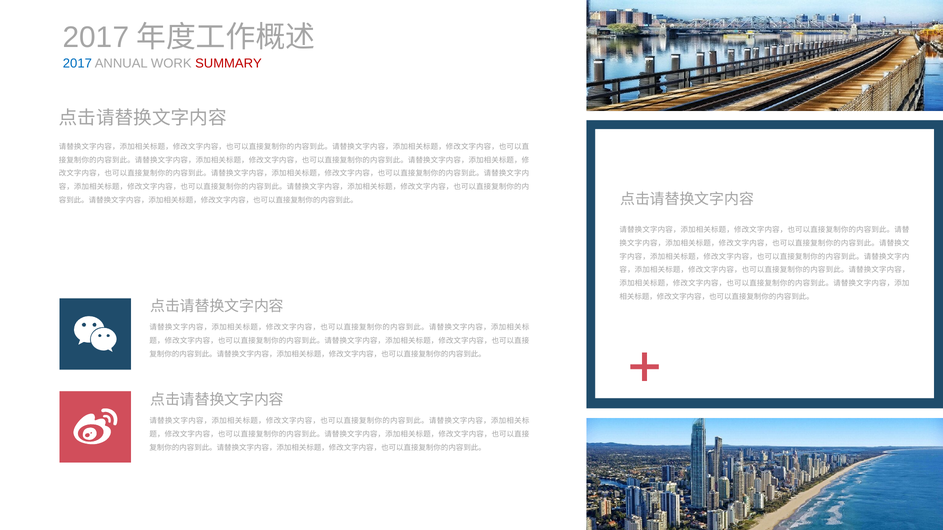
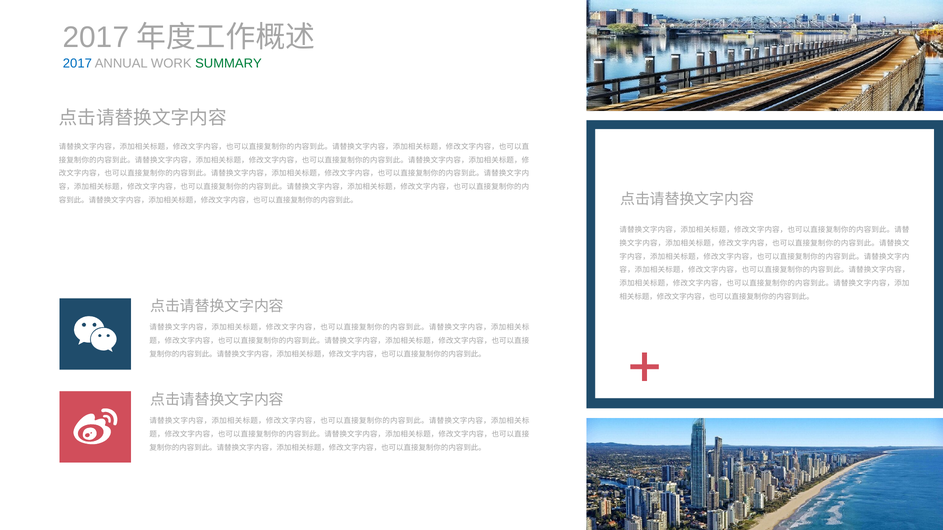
SUMMARY colour: red -> green
